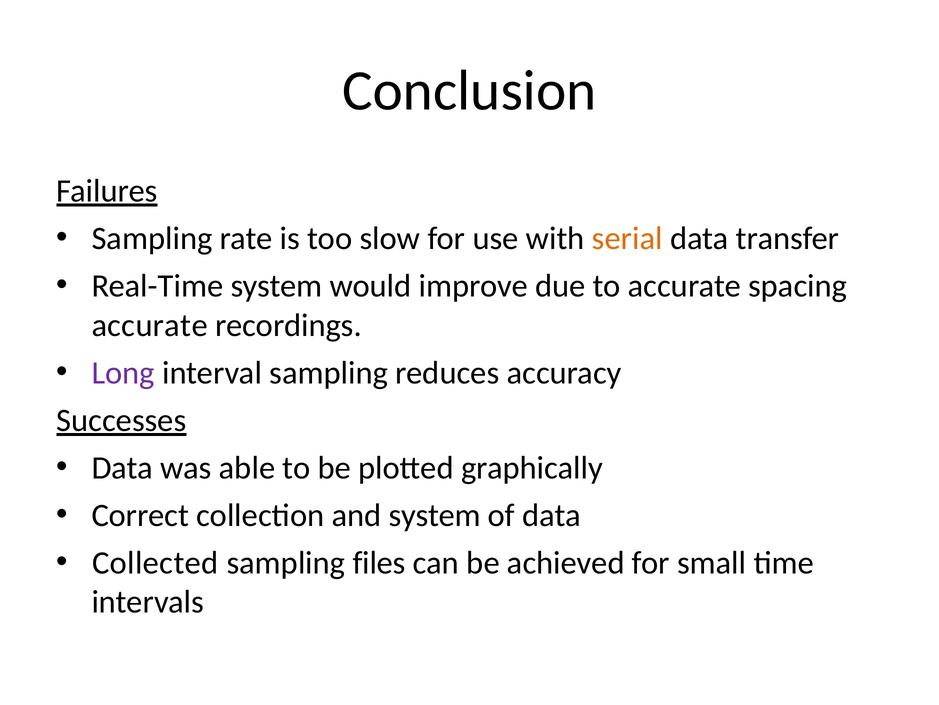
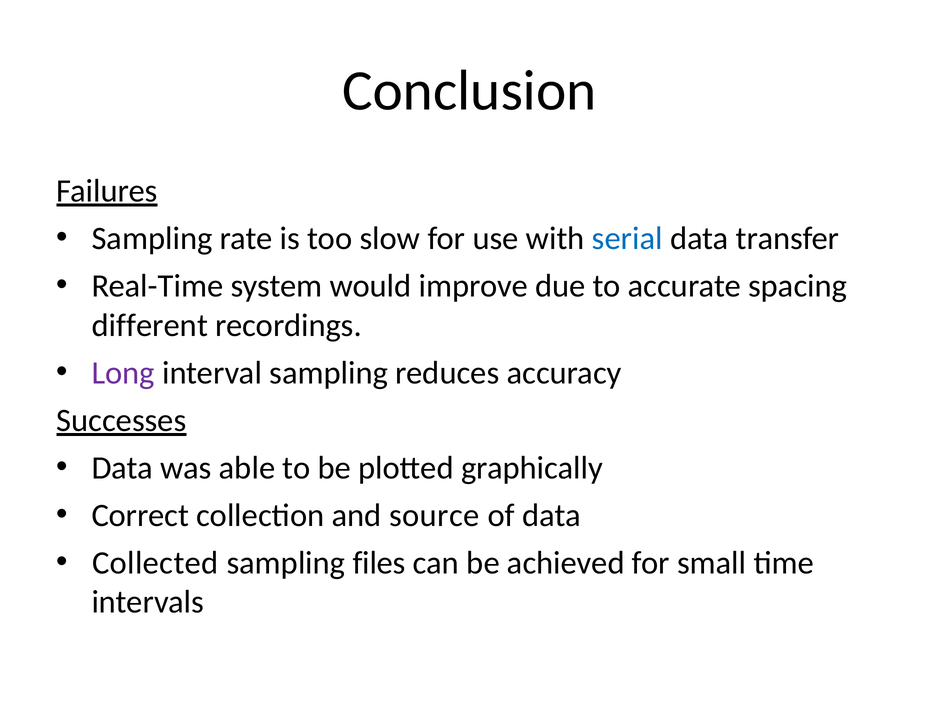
serial colour: orange -> blue
accurate at (150, 325): accurate -> different
and system: system -> source
